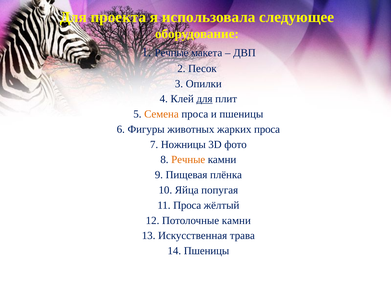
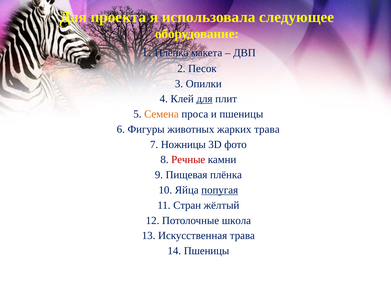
1 Речные: Речные -> Плёнка
жарких проса: проса -> трава
Речные at (188, 160) colour: orange -> red
попугая underline: none -> present
11 Проса: Проса -> Стран
Потолочные камни: камни -> школа
